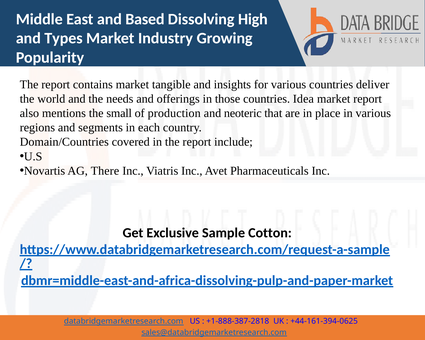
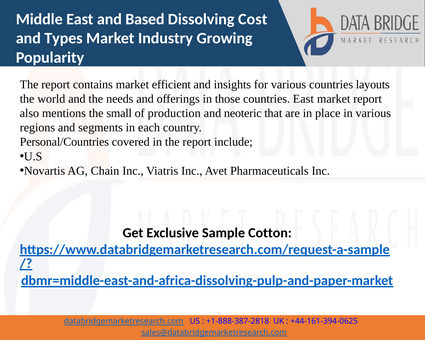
High: High -> Cost
tangible: tangible -> efficient
deliver: deliver -> layouts
countries Idea: Idea -> East
Domain/Countries: Domain/Countries -> Personal/Countries
There: There -> Chain
